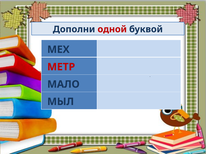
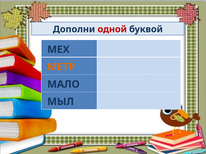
МЕТР colour: red -> orange
